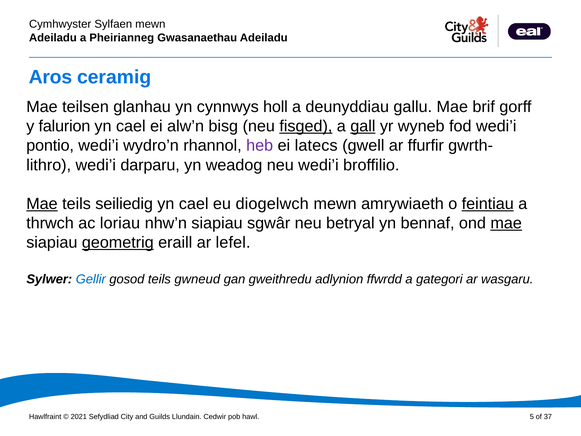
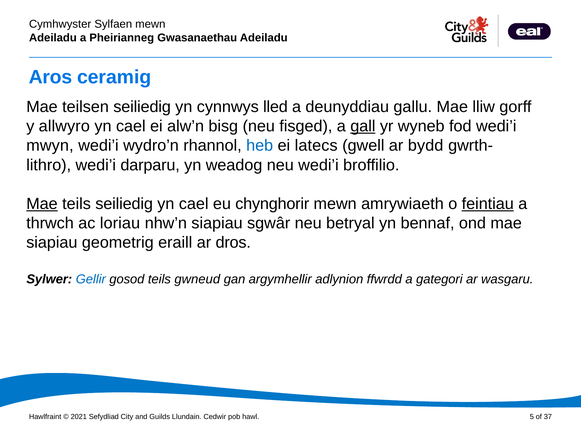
teilsen glanhau: glanhau -> seiliedig
holl: holl -> lled
brif: brif -> lliw
falurion: falurion -> allwyro
fisged underline: present -> none
pontio: pontio -> mwyn
heb colour: purple -> blue
ffurfir: ffurfir -> bydd
diogelwch: diogelwch -> chynghorir
mae at (506, 223) underline: present -> none
geometrig underline: present -> none
lefel: lefel -> dros
gweithredu: gweithredu -> argymhellir
